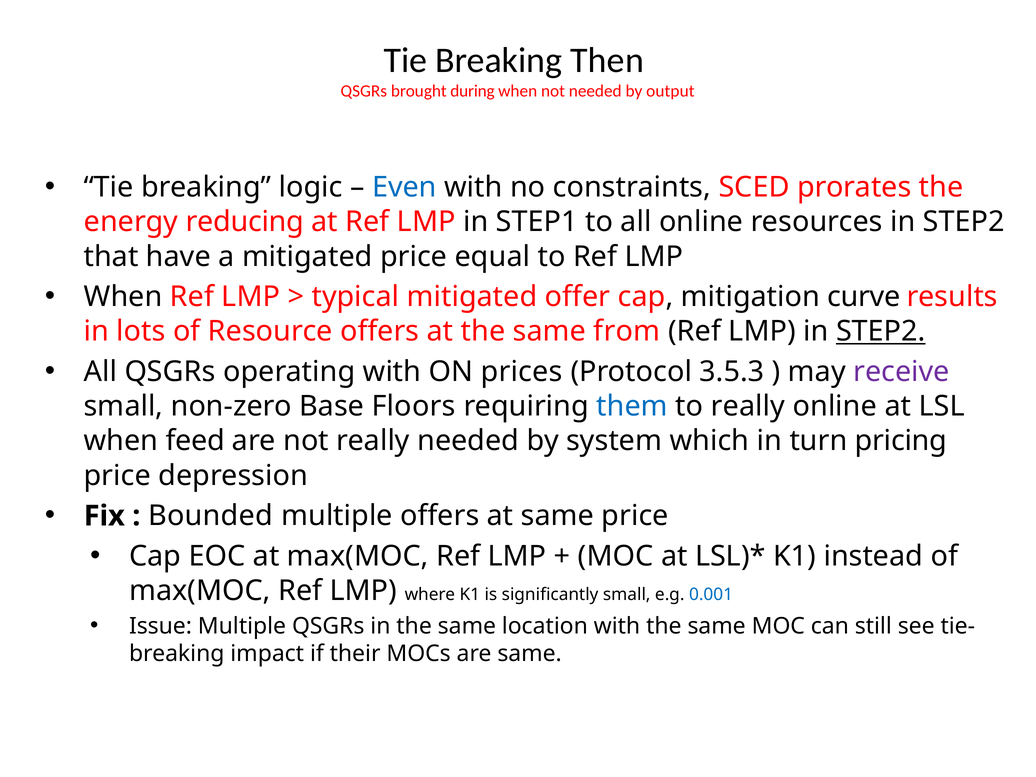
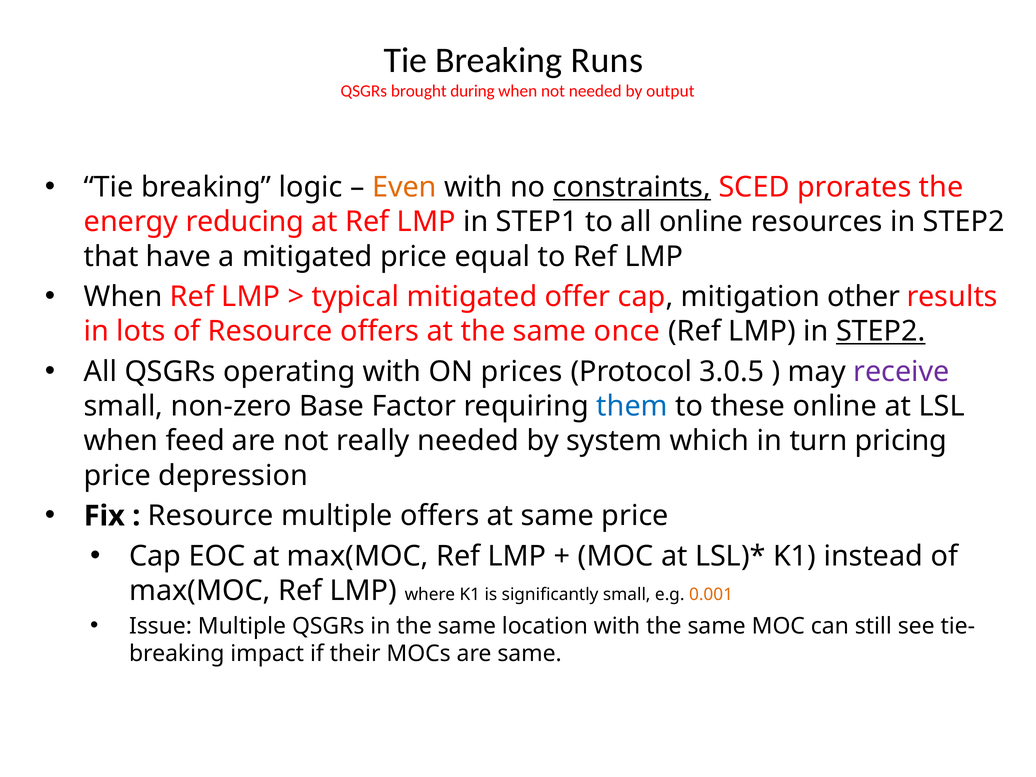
Then: Then -> Runs
Even colour: blue -> orange
constraints underline: none -> present
curve: curve -> other
from: from -> once
3.5.3: 3.5.3 -> 3.0.5
Floors: Floors -> Factor
to really: really -> these
Bounded at (211, 516): Bounded -> Resource
0.001 colour: blue -> orange
